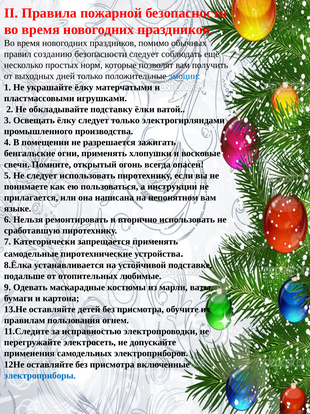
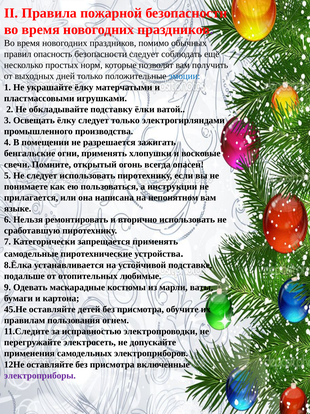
созданию: созданию -> опасность
13.Не: 13.Не -> 45.Не
электроприборы colour: blue -> purple
